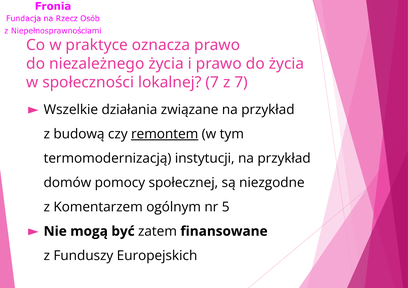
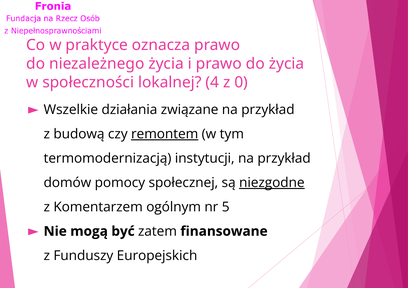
lokalnej 7: 7 -> 4
z 7: 7 -> 0
niezgodne underline: none -> present
